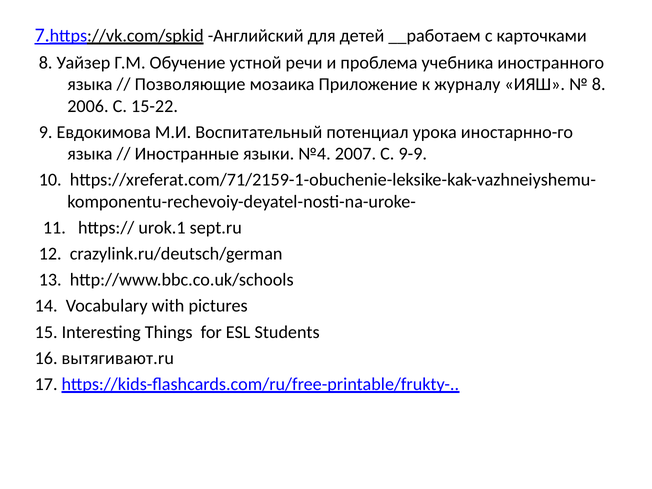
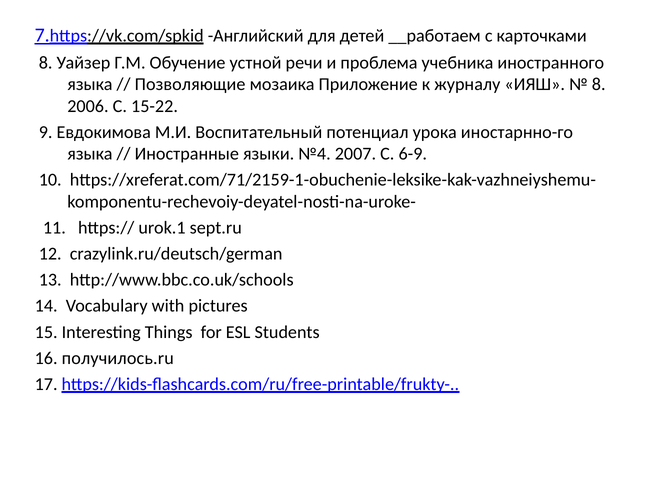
9-9: 9-9 -> 6-9
вытягивают.ru: вытягивают.ru -> получилось.ru
